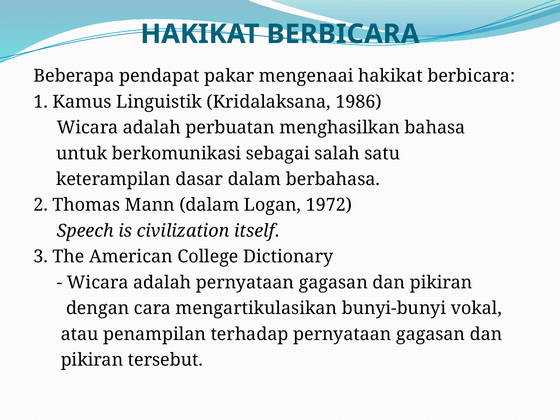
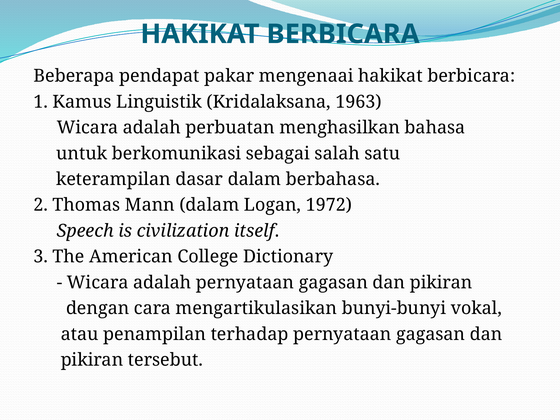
1986: 1986 -> 1963
